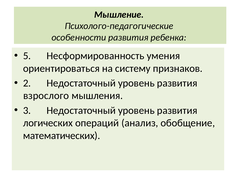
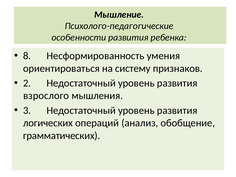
5: 5 -> 8
математических: математических -> грамматических
